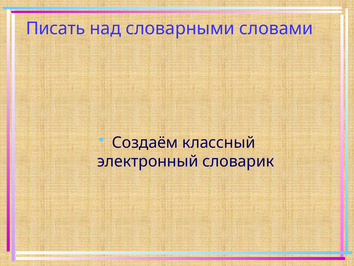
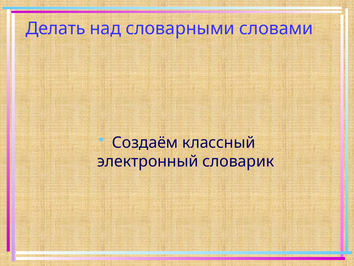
Писать: Писать -> Делать
